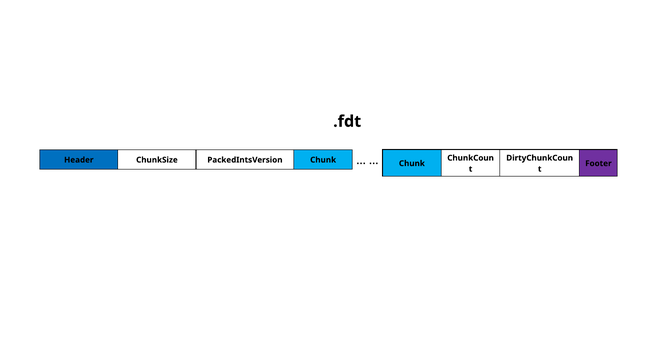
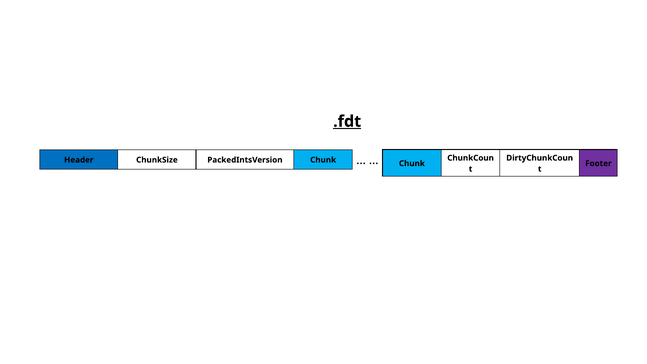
.fdt underline: none -> present
